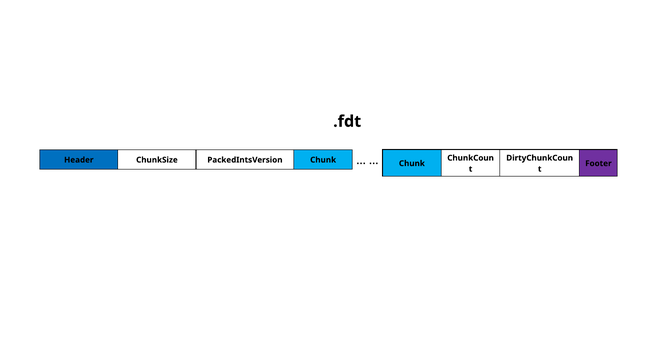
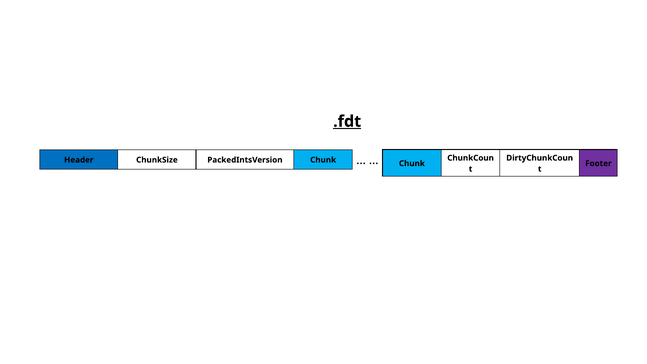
.fdt underline: none -> present
